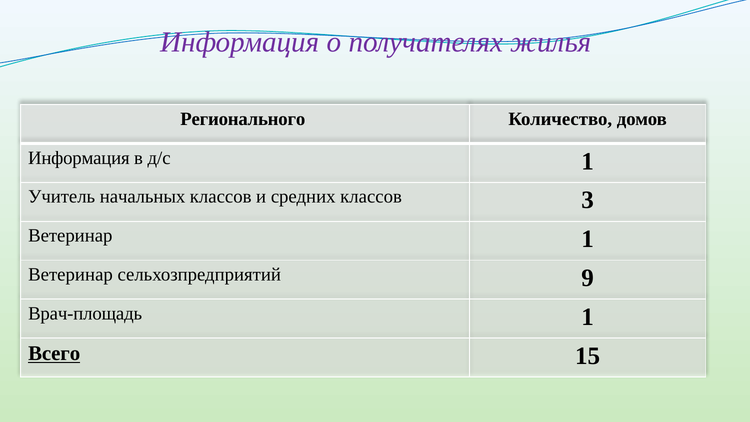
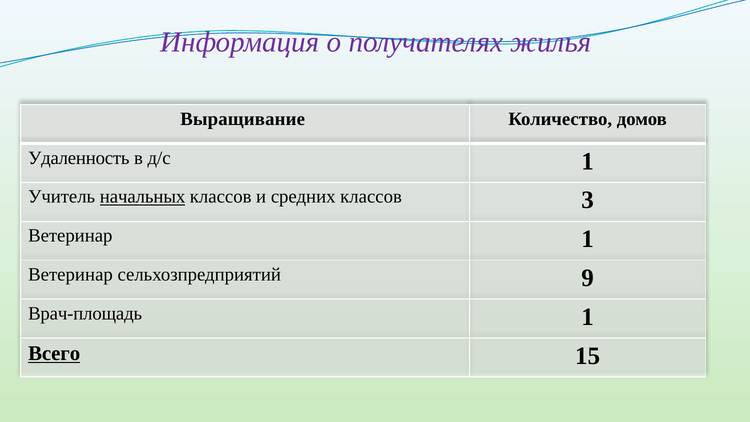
Регионального: Регионального -> Выращивание
Информация at (79, 158): Информация -> Удаленность
начальных underline: none -> present
